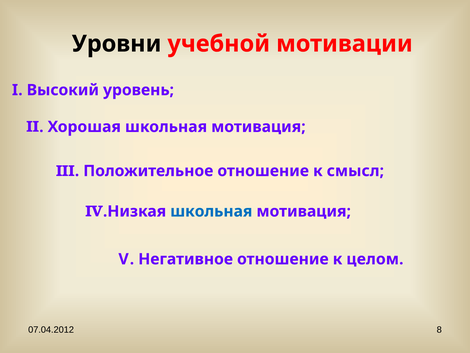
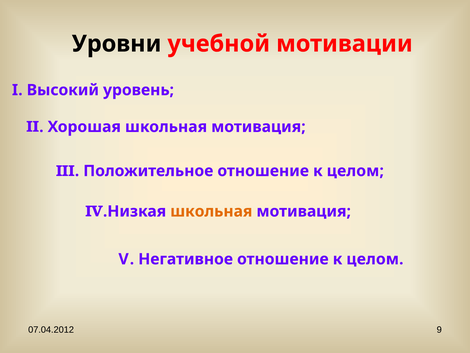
Положительное отношение к смысл: смысл -> целом
школьная at (211, 211) colour: blue -> orange
8: 8 -> 9
